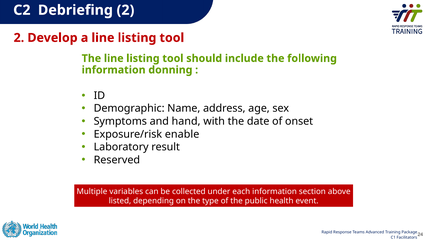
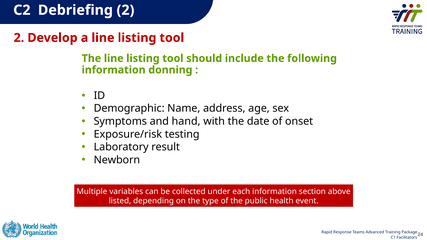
enable: enable -> testing
Reserved: Reserved -> Newborn
